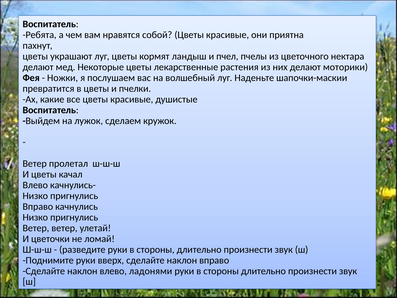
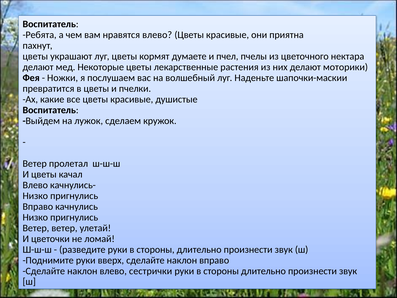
нравятся собой: собой -> влево
ландыш: ландыш -> думаете
ладонями: ладонями -> сестрички
